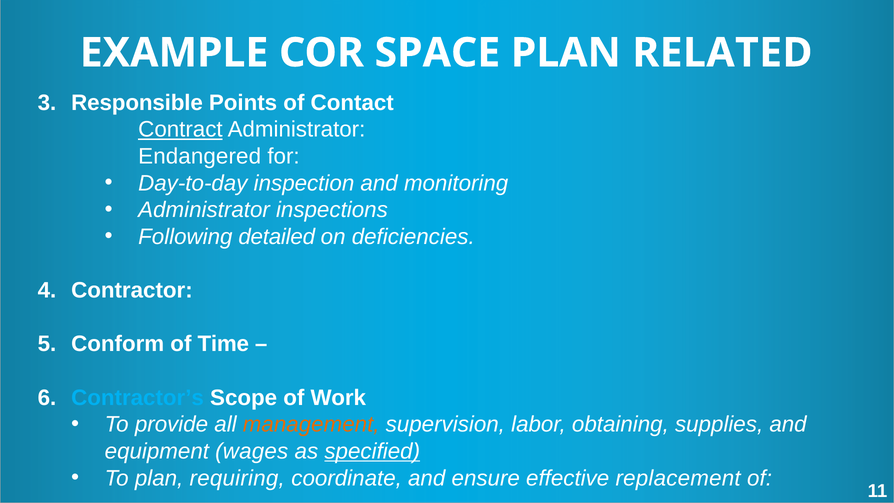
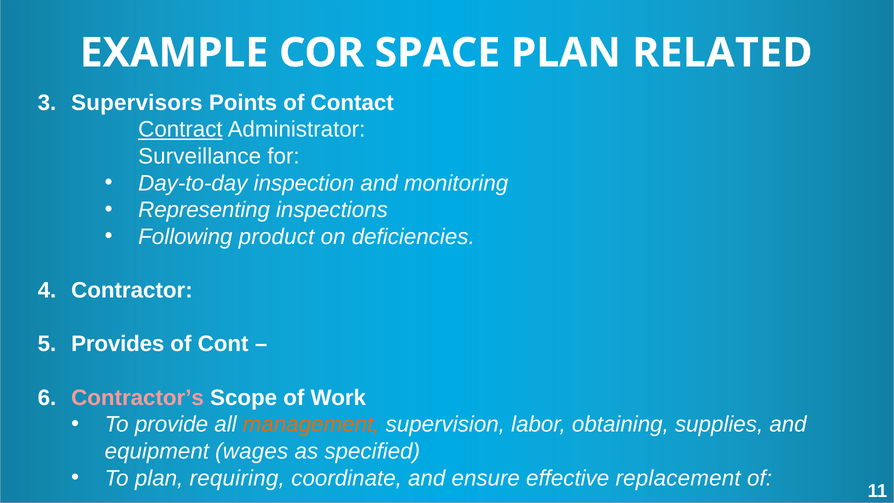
Responsible: Responsible -> Supervisors
Endangered: Endangered -> Surveillance
Administrator at (204, 210): Administrator -> Representing
detailed: detailed -> product
Conform: Conform -> Provides
Time: Time -> Cont
Contractor’s colour: light blue -> pink
specified underline: present -> none
